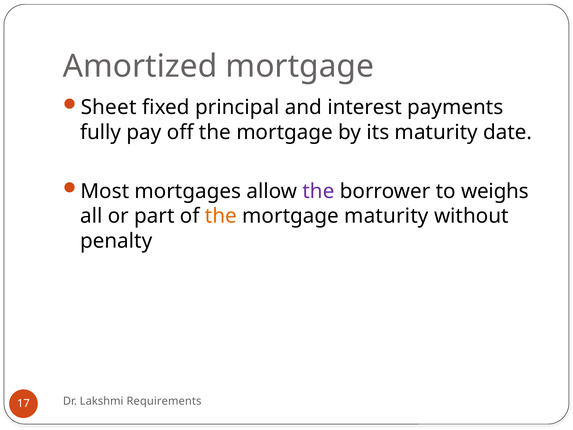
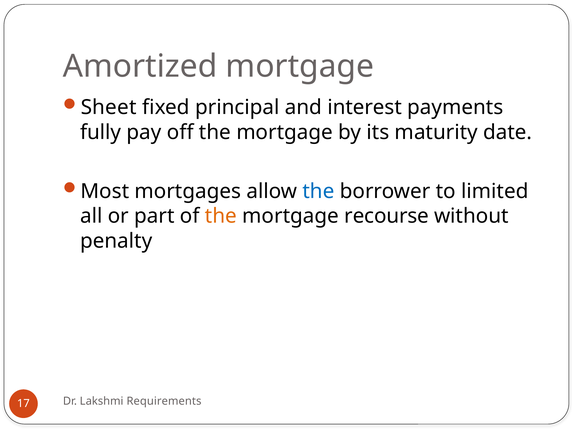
the at (318, 191) colour: purple -> blue
weighs: weighs -> limited
mortgage maturity: maturity -> recourse
